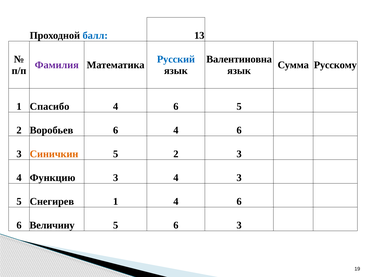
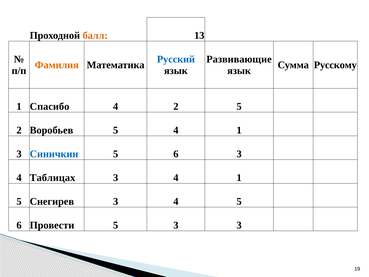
балл colour: blue -> orange
Валентиновна: Валентиновна -> Развивающие
Фамилия colour: purple -> orange
6 at (176, 107): 6 -> 2
Воробьев 6: 6 -> 5
6 at (239, 130): 6 -> 1
Синичкин colour: orange -> blue
2 at (176, 154): 2 -> 6
Функцию: Функцию -> Таблицах
3 4 3: 3 -> 1
Снегирев 1: 1 -> 3
6 at (239, 201): 6 -> 5
Величину: Величину -> Провести
5 6: 6 -> 3
